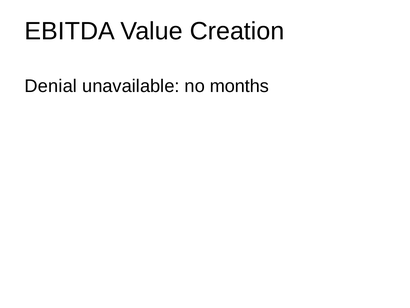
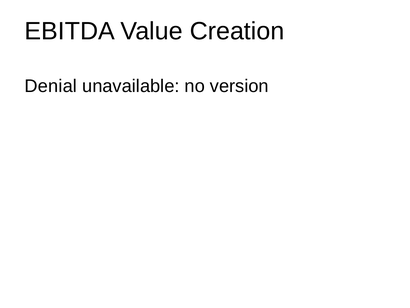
months: months -> version
